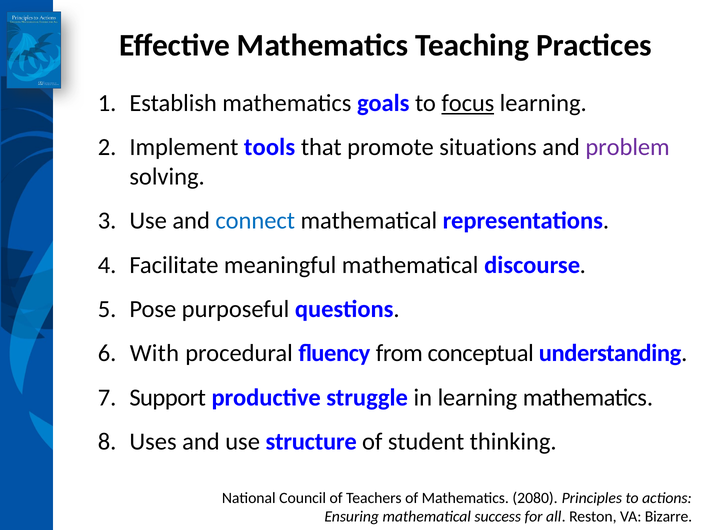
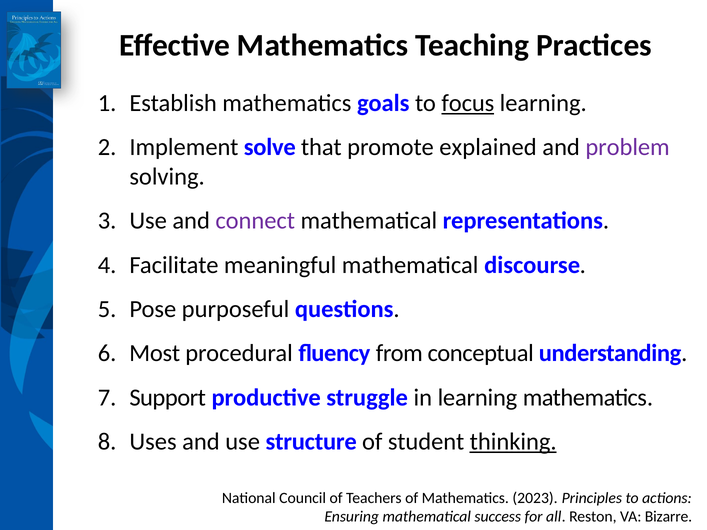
tools: tools -> solve
situations: situations -> explained
connect colour: blue -> purple
With: With -> Most
thinking underline: none -> present
2080: 2080 -> 2023
